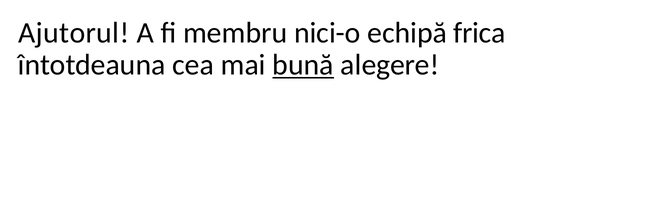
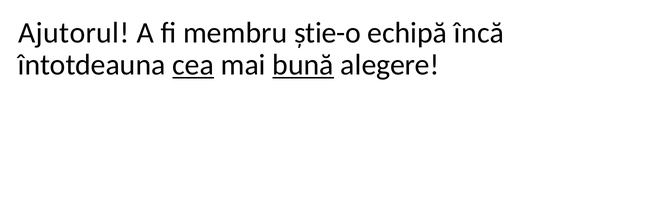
nici-o: nici-o -> știe-o
frica: frica -> încă
cea underline: none -> present
